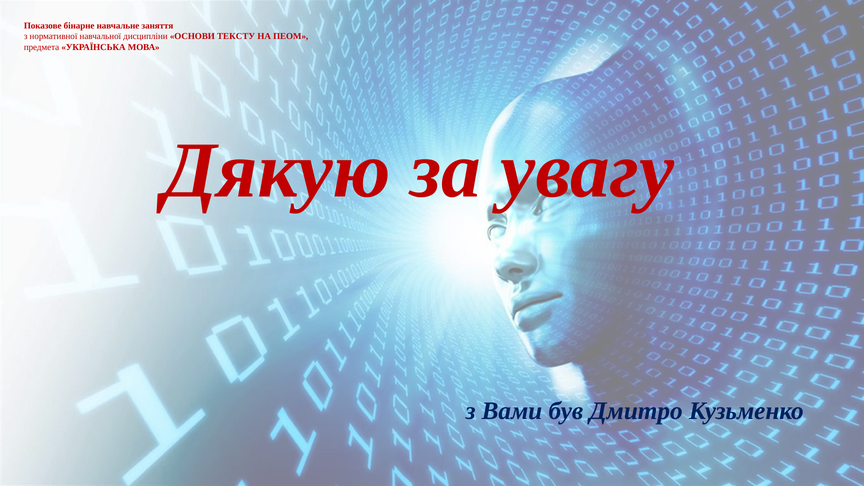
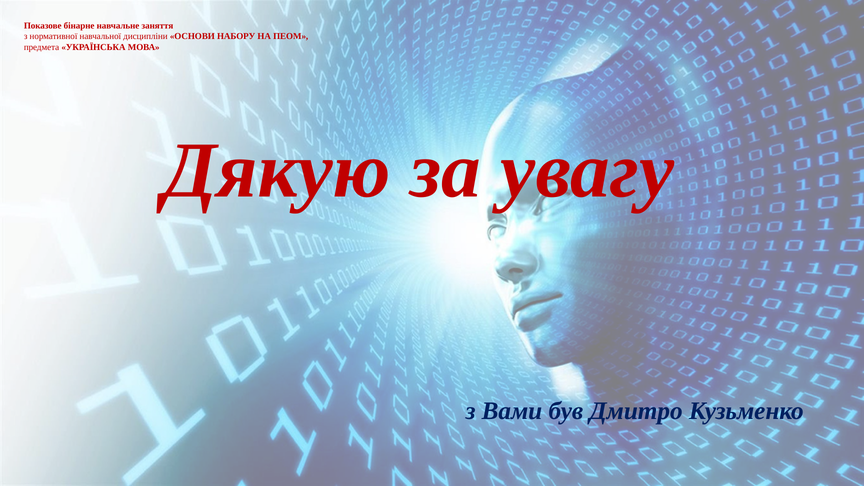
ТЕКСТУ: ТЕКСТУ -> НАБОРУ
